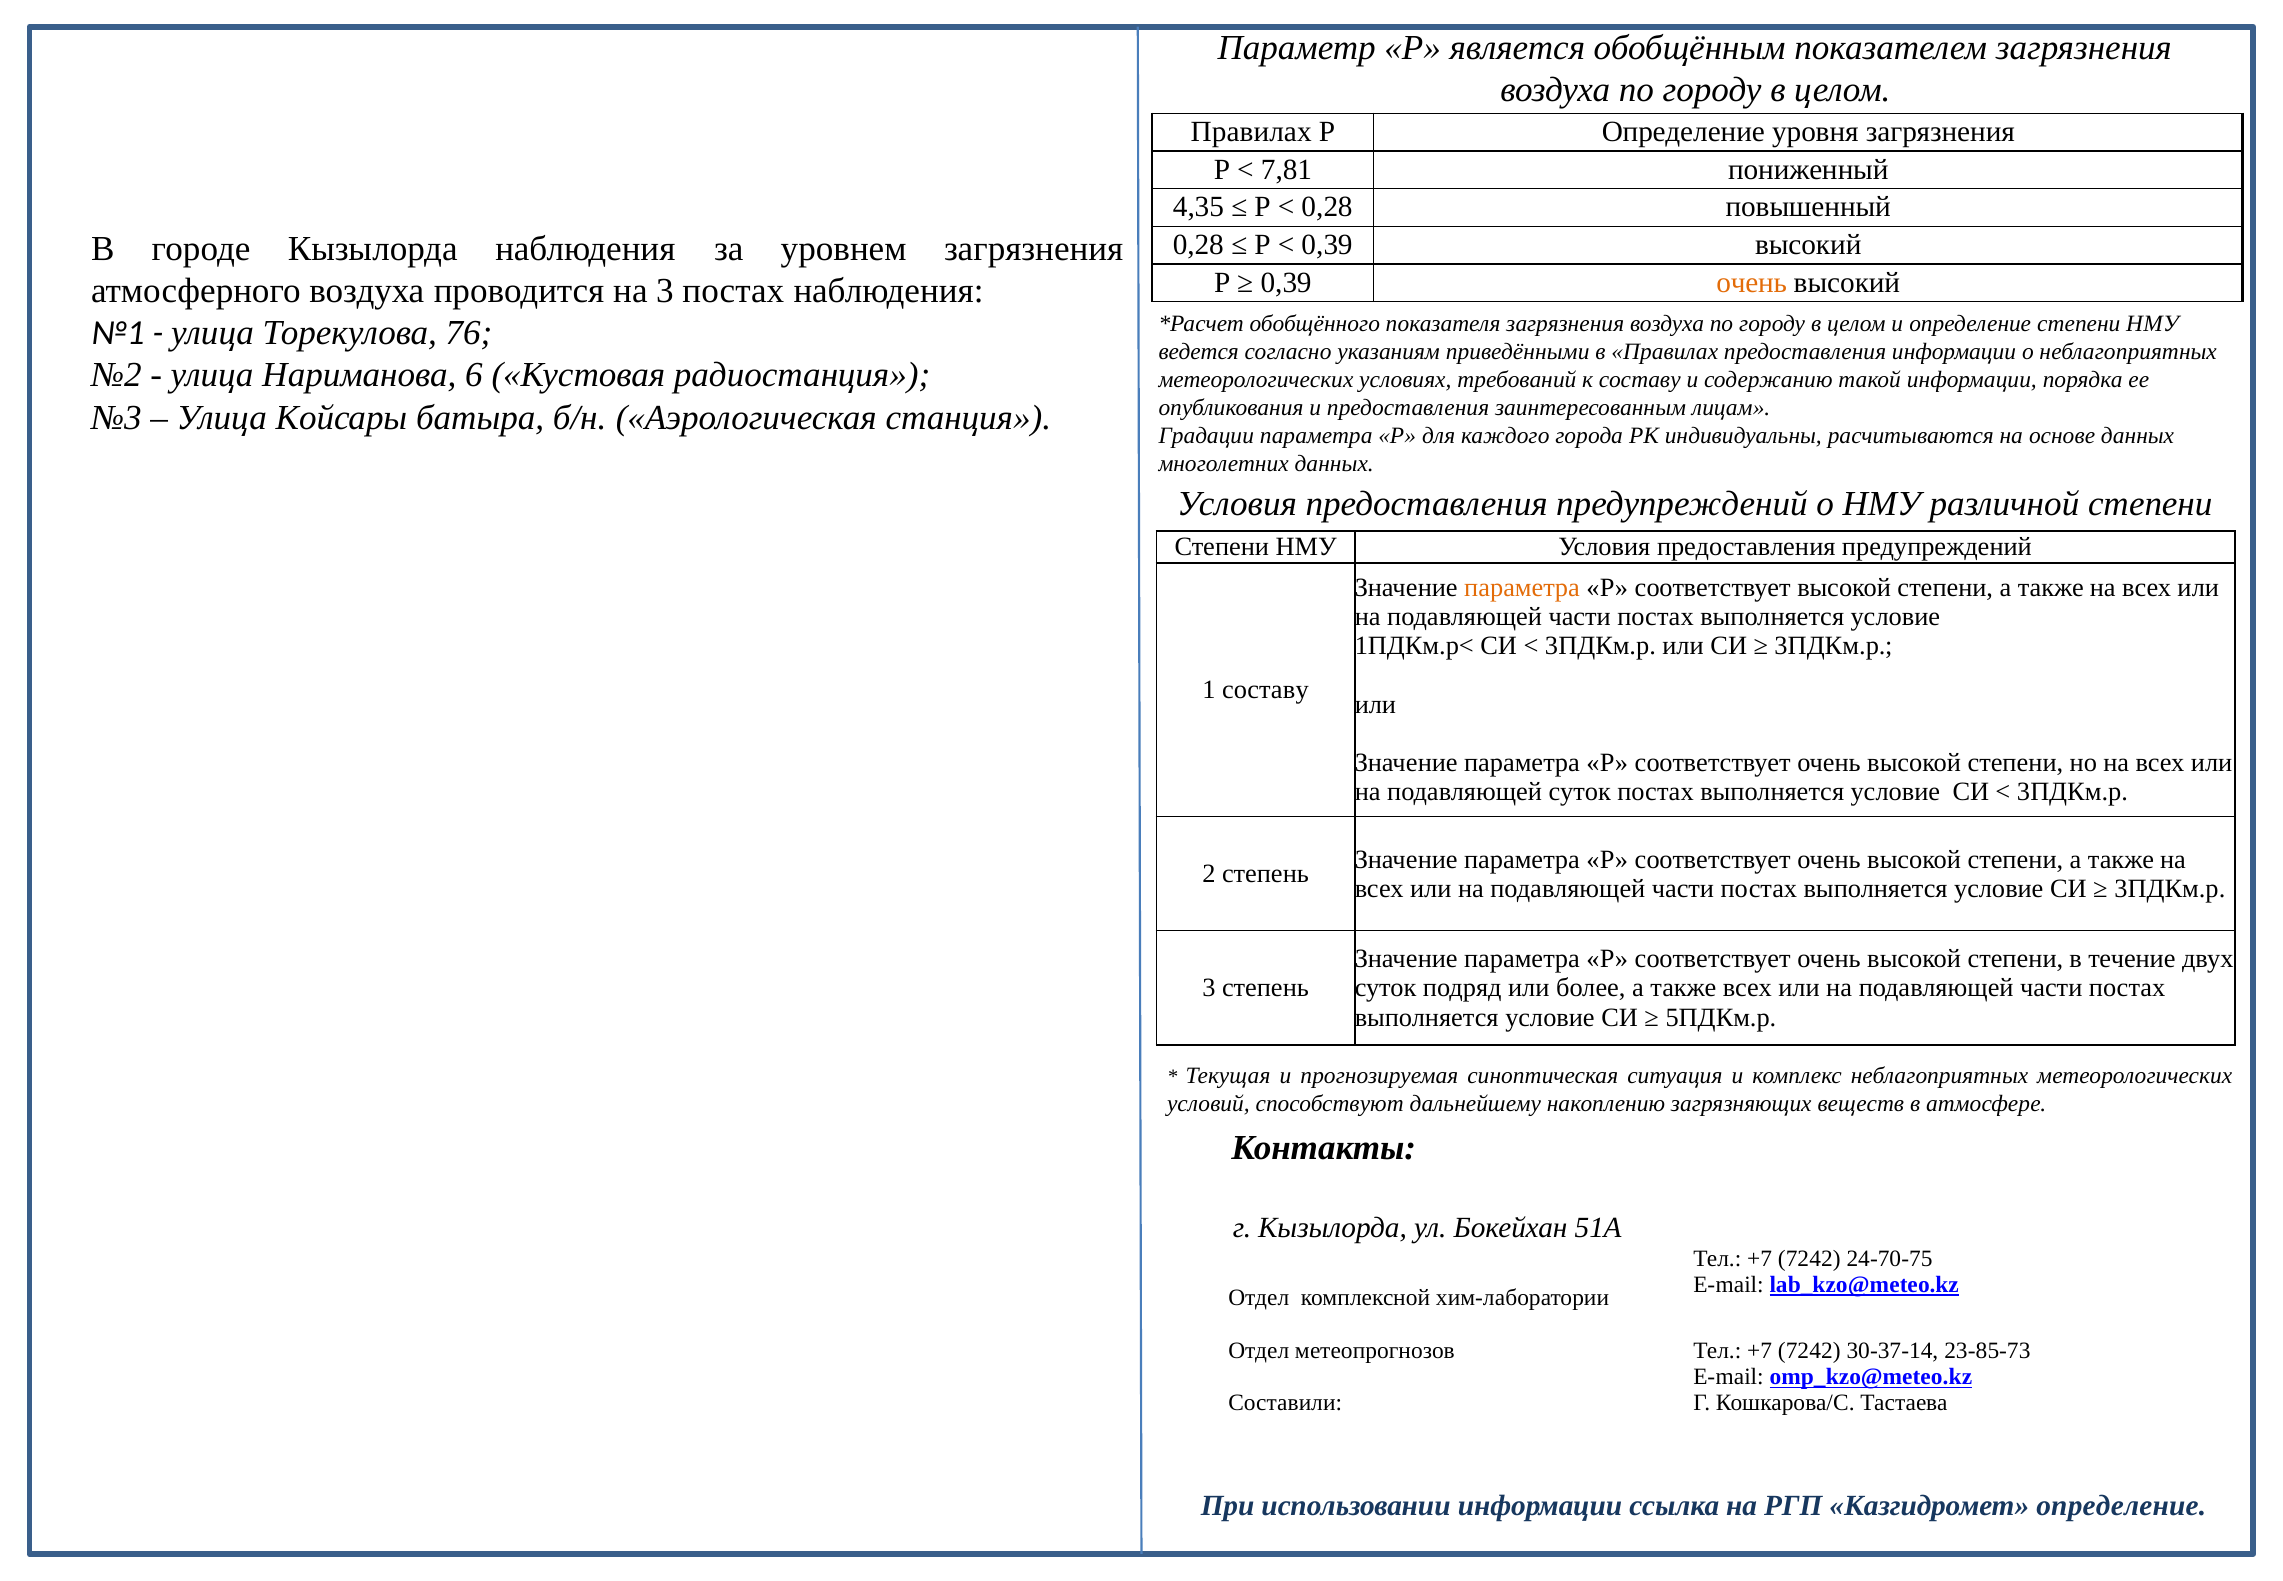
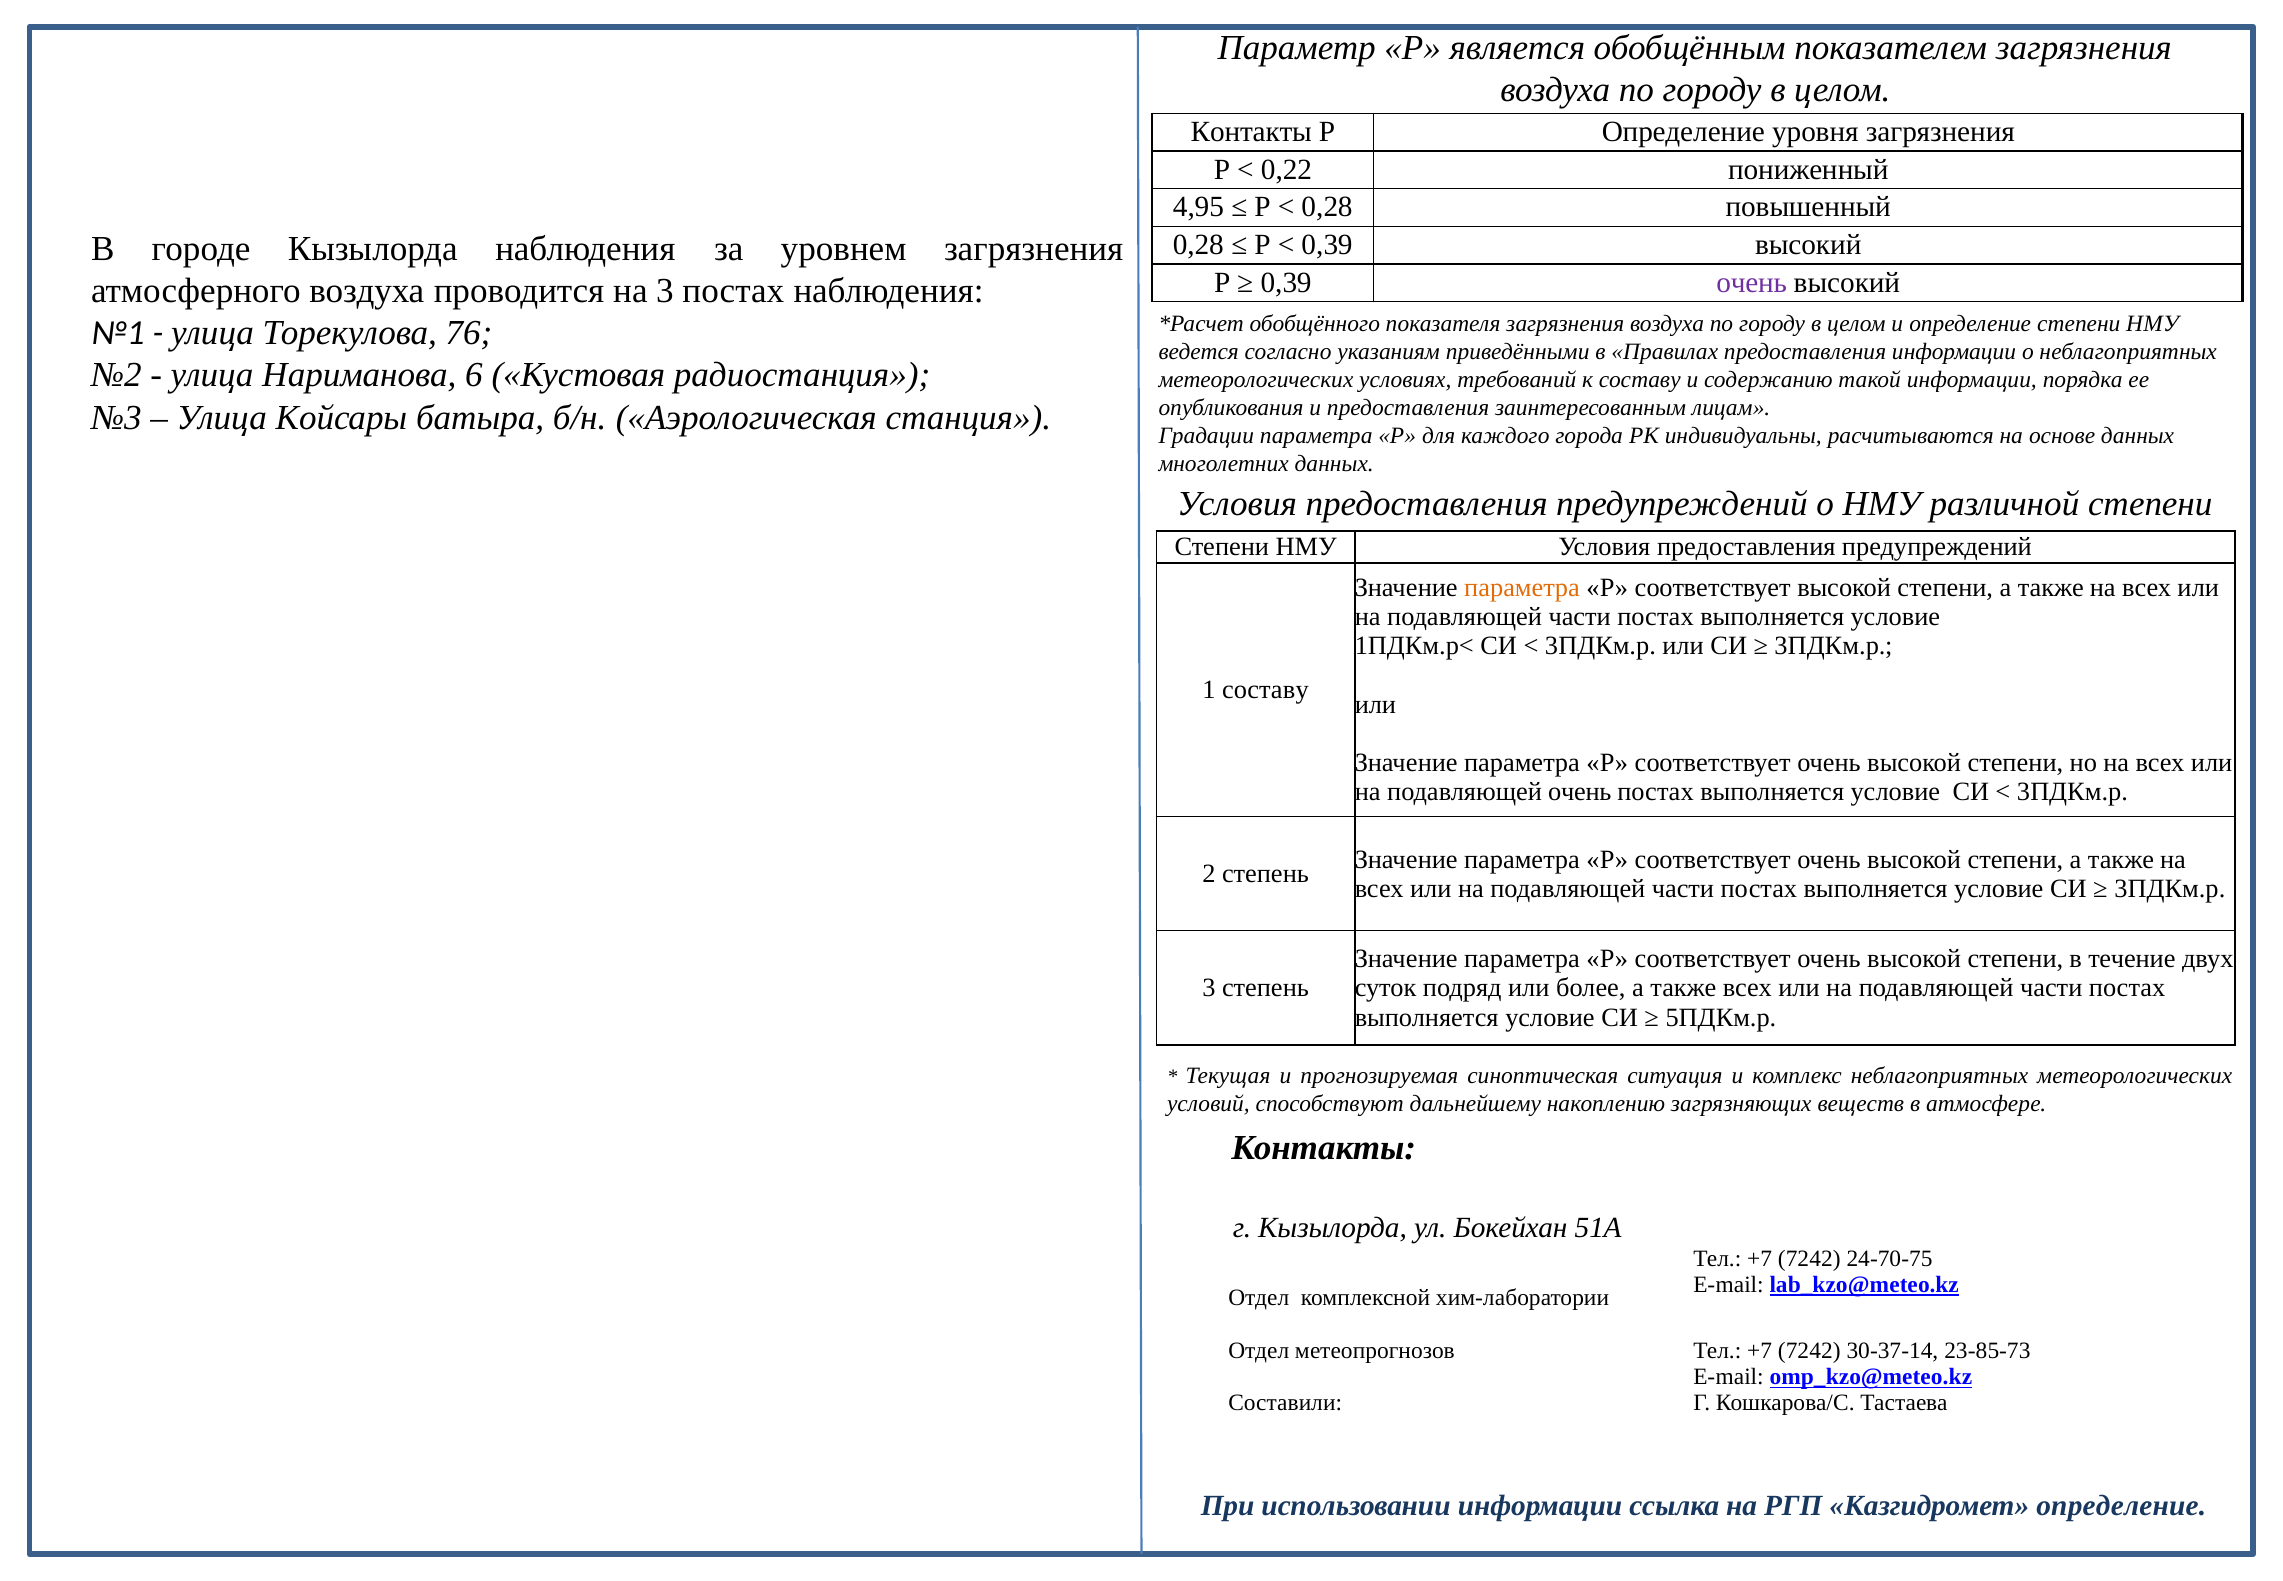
Правилах at (1251, 132): Правилах -> Контакты
7,81: 7,81 -> 0,22
4,35: 4,35 -> 4,95
очень at (1752, 283) colour: orange -> purple
подавляющей суток: суток -> очень
